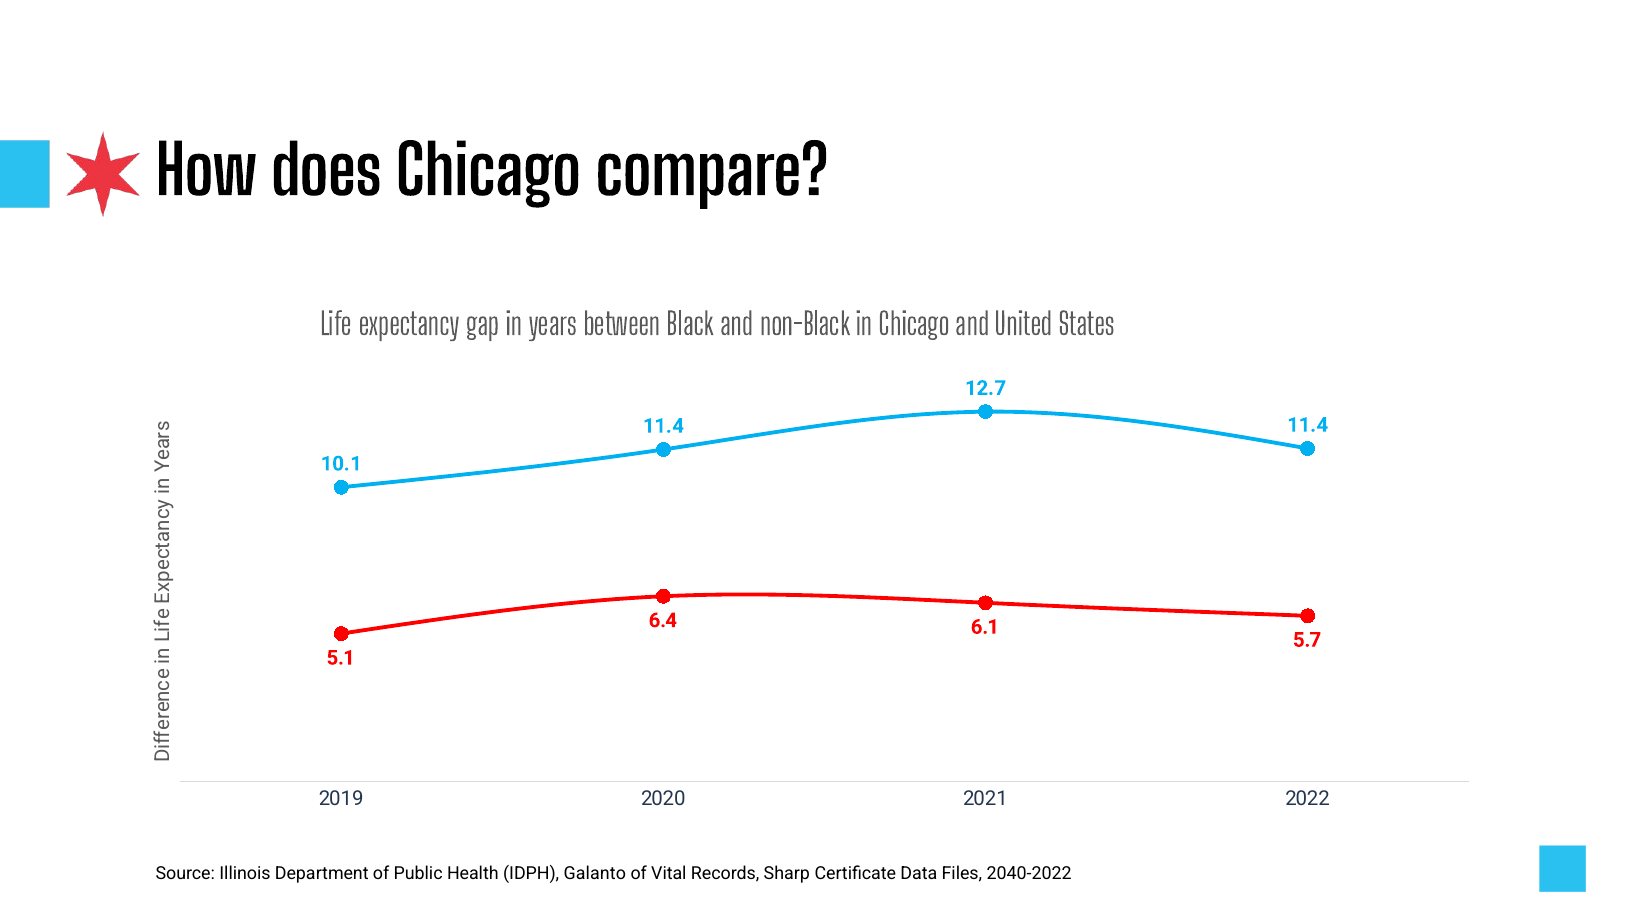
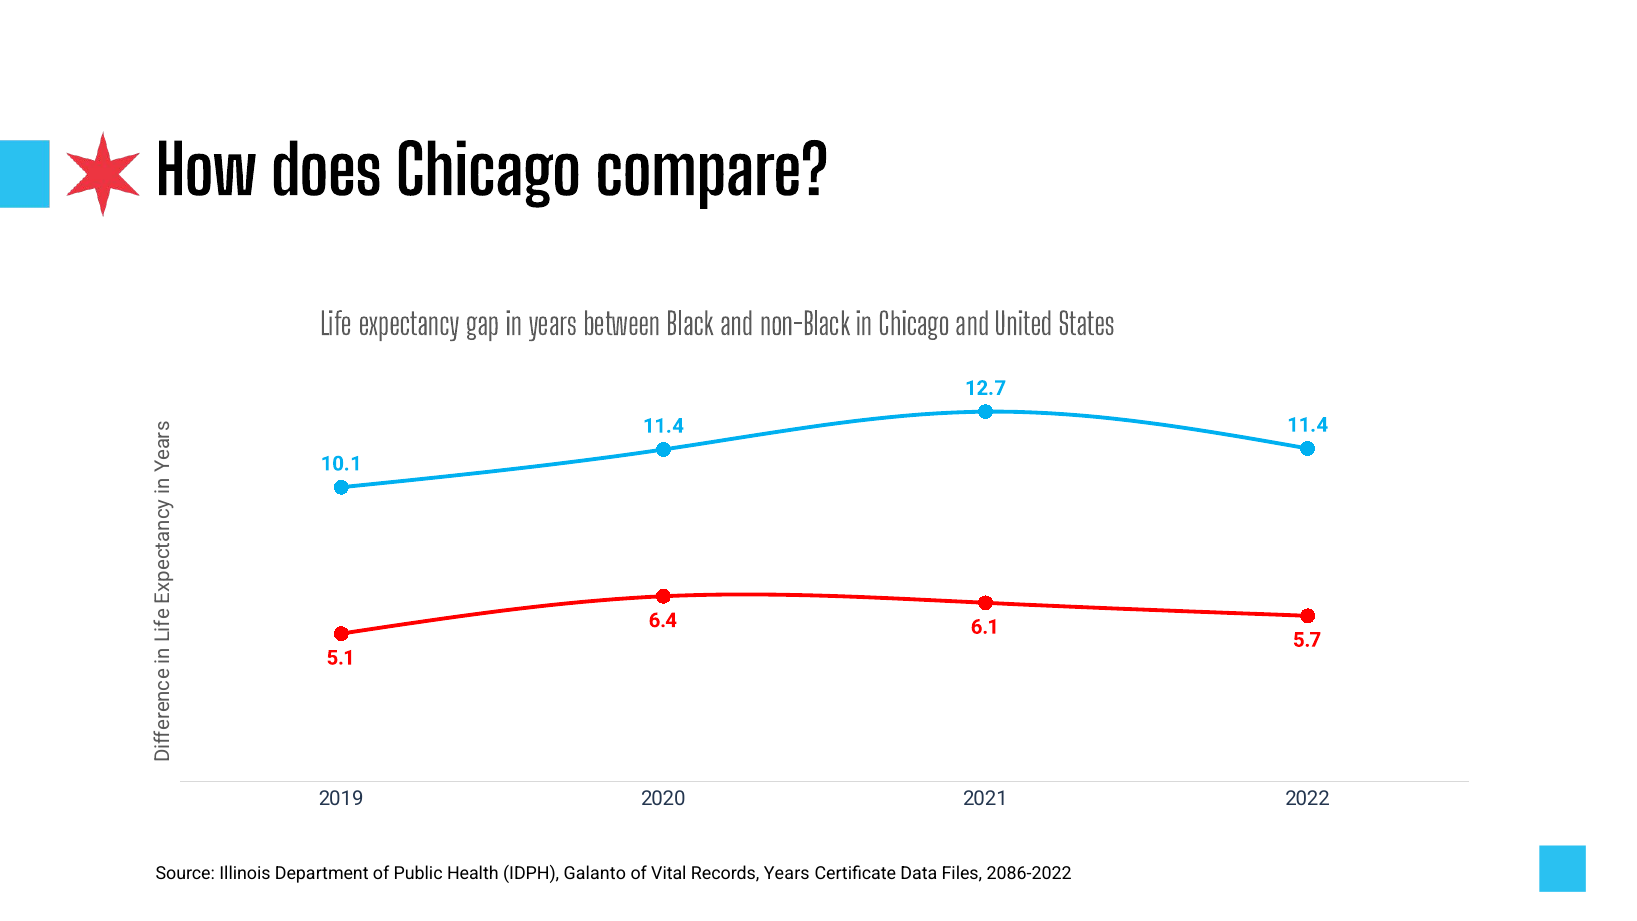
Records Sharp: Sharp -> Years
2040-2022: 2040-2022 -> 2086-2022
